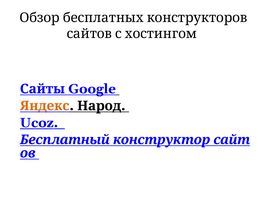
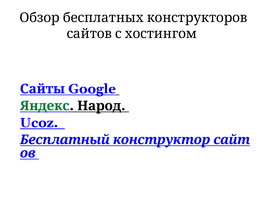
Яндекс colour: orange -> green
